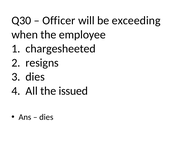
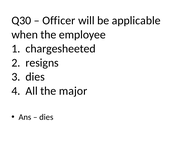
exceeding: exceeding -> applicable
issued: issued -> major
